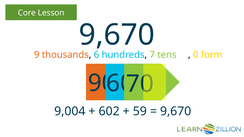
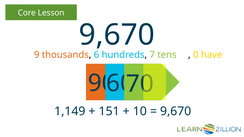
form: form -> have
9,004: 9,004 -> 1,149
602: 602 -> 151
59: 59 -> 10
